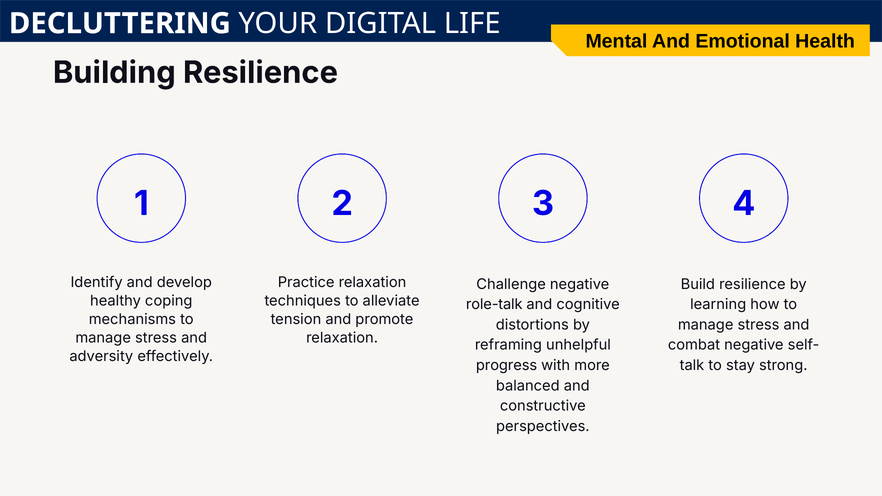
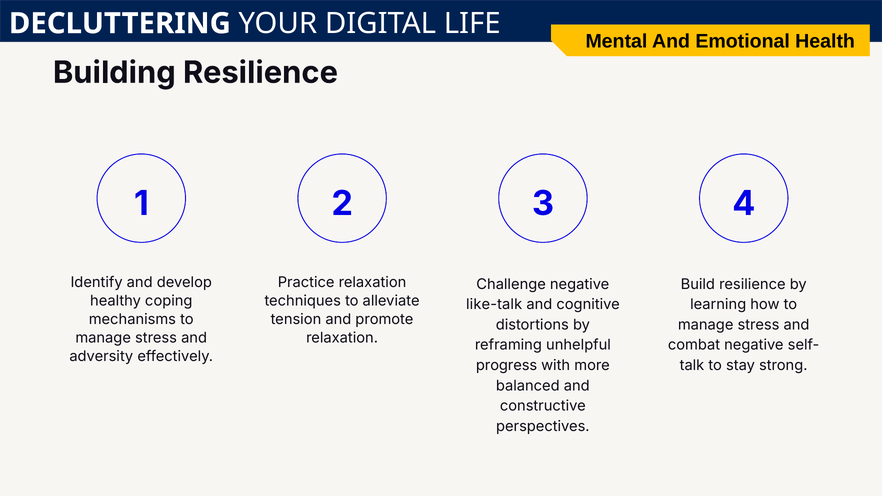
role-talk: role-talk -> like-talk
